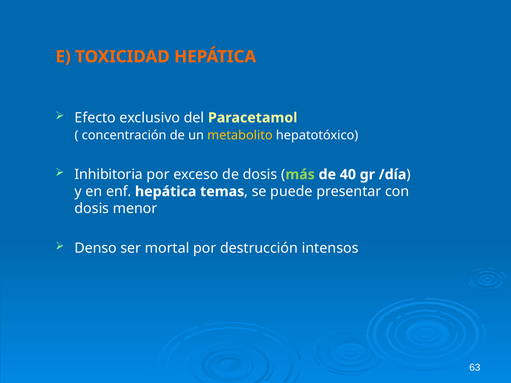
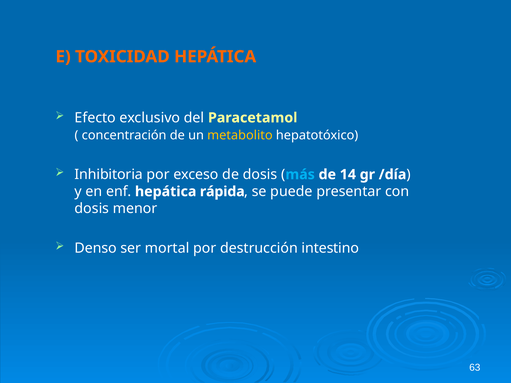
más colour: light green -> light blue
40: 40 -> 14
temas: temas -> rápida
intensos: intensos -> intestino
